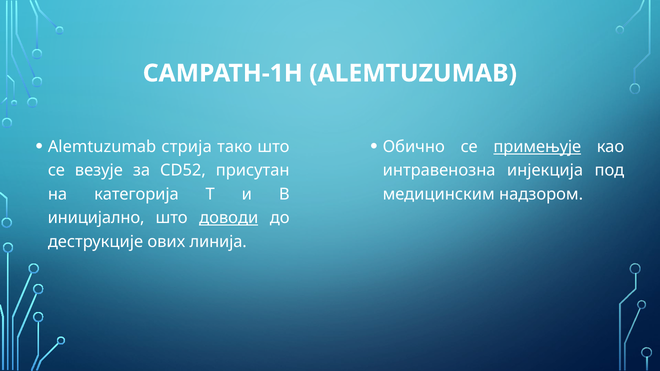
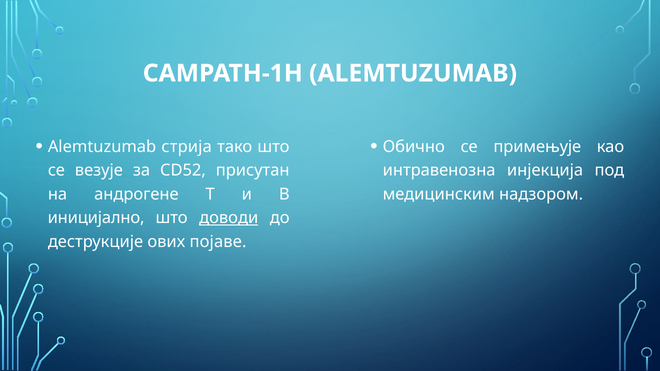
примењује underline: present -> none
категорија: категорија -> андрогене
линија: линија -> појаве
